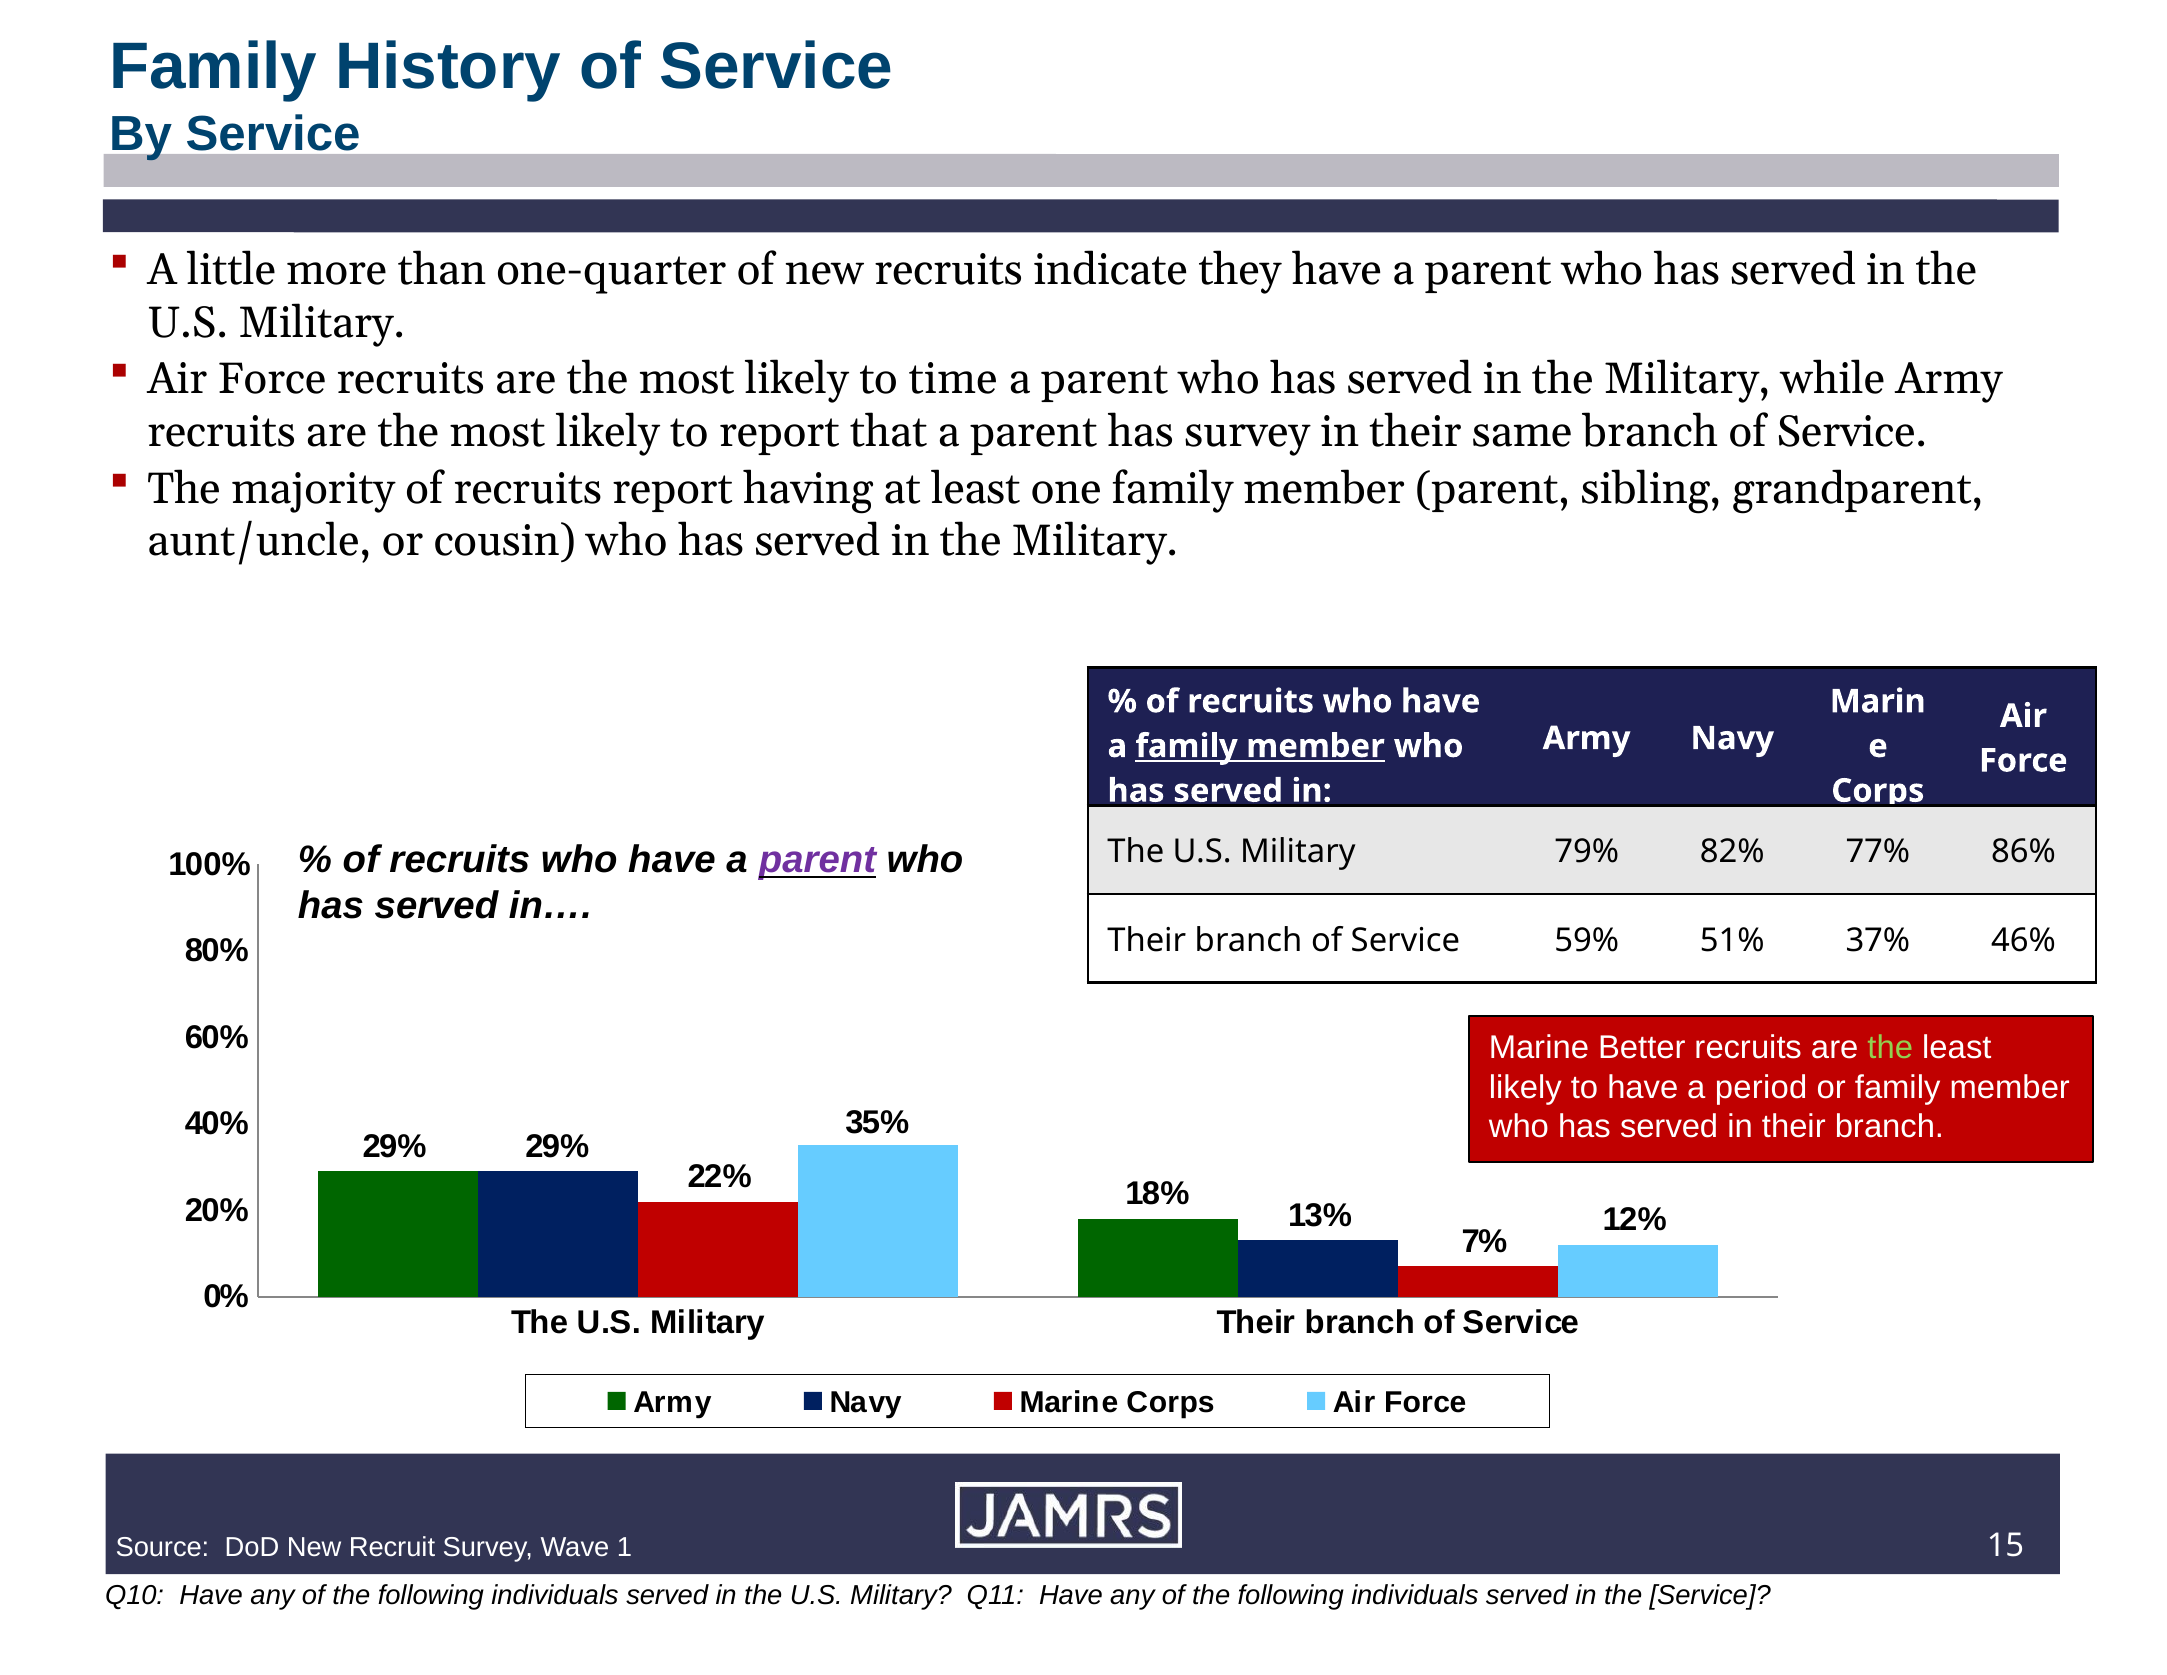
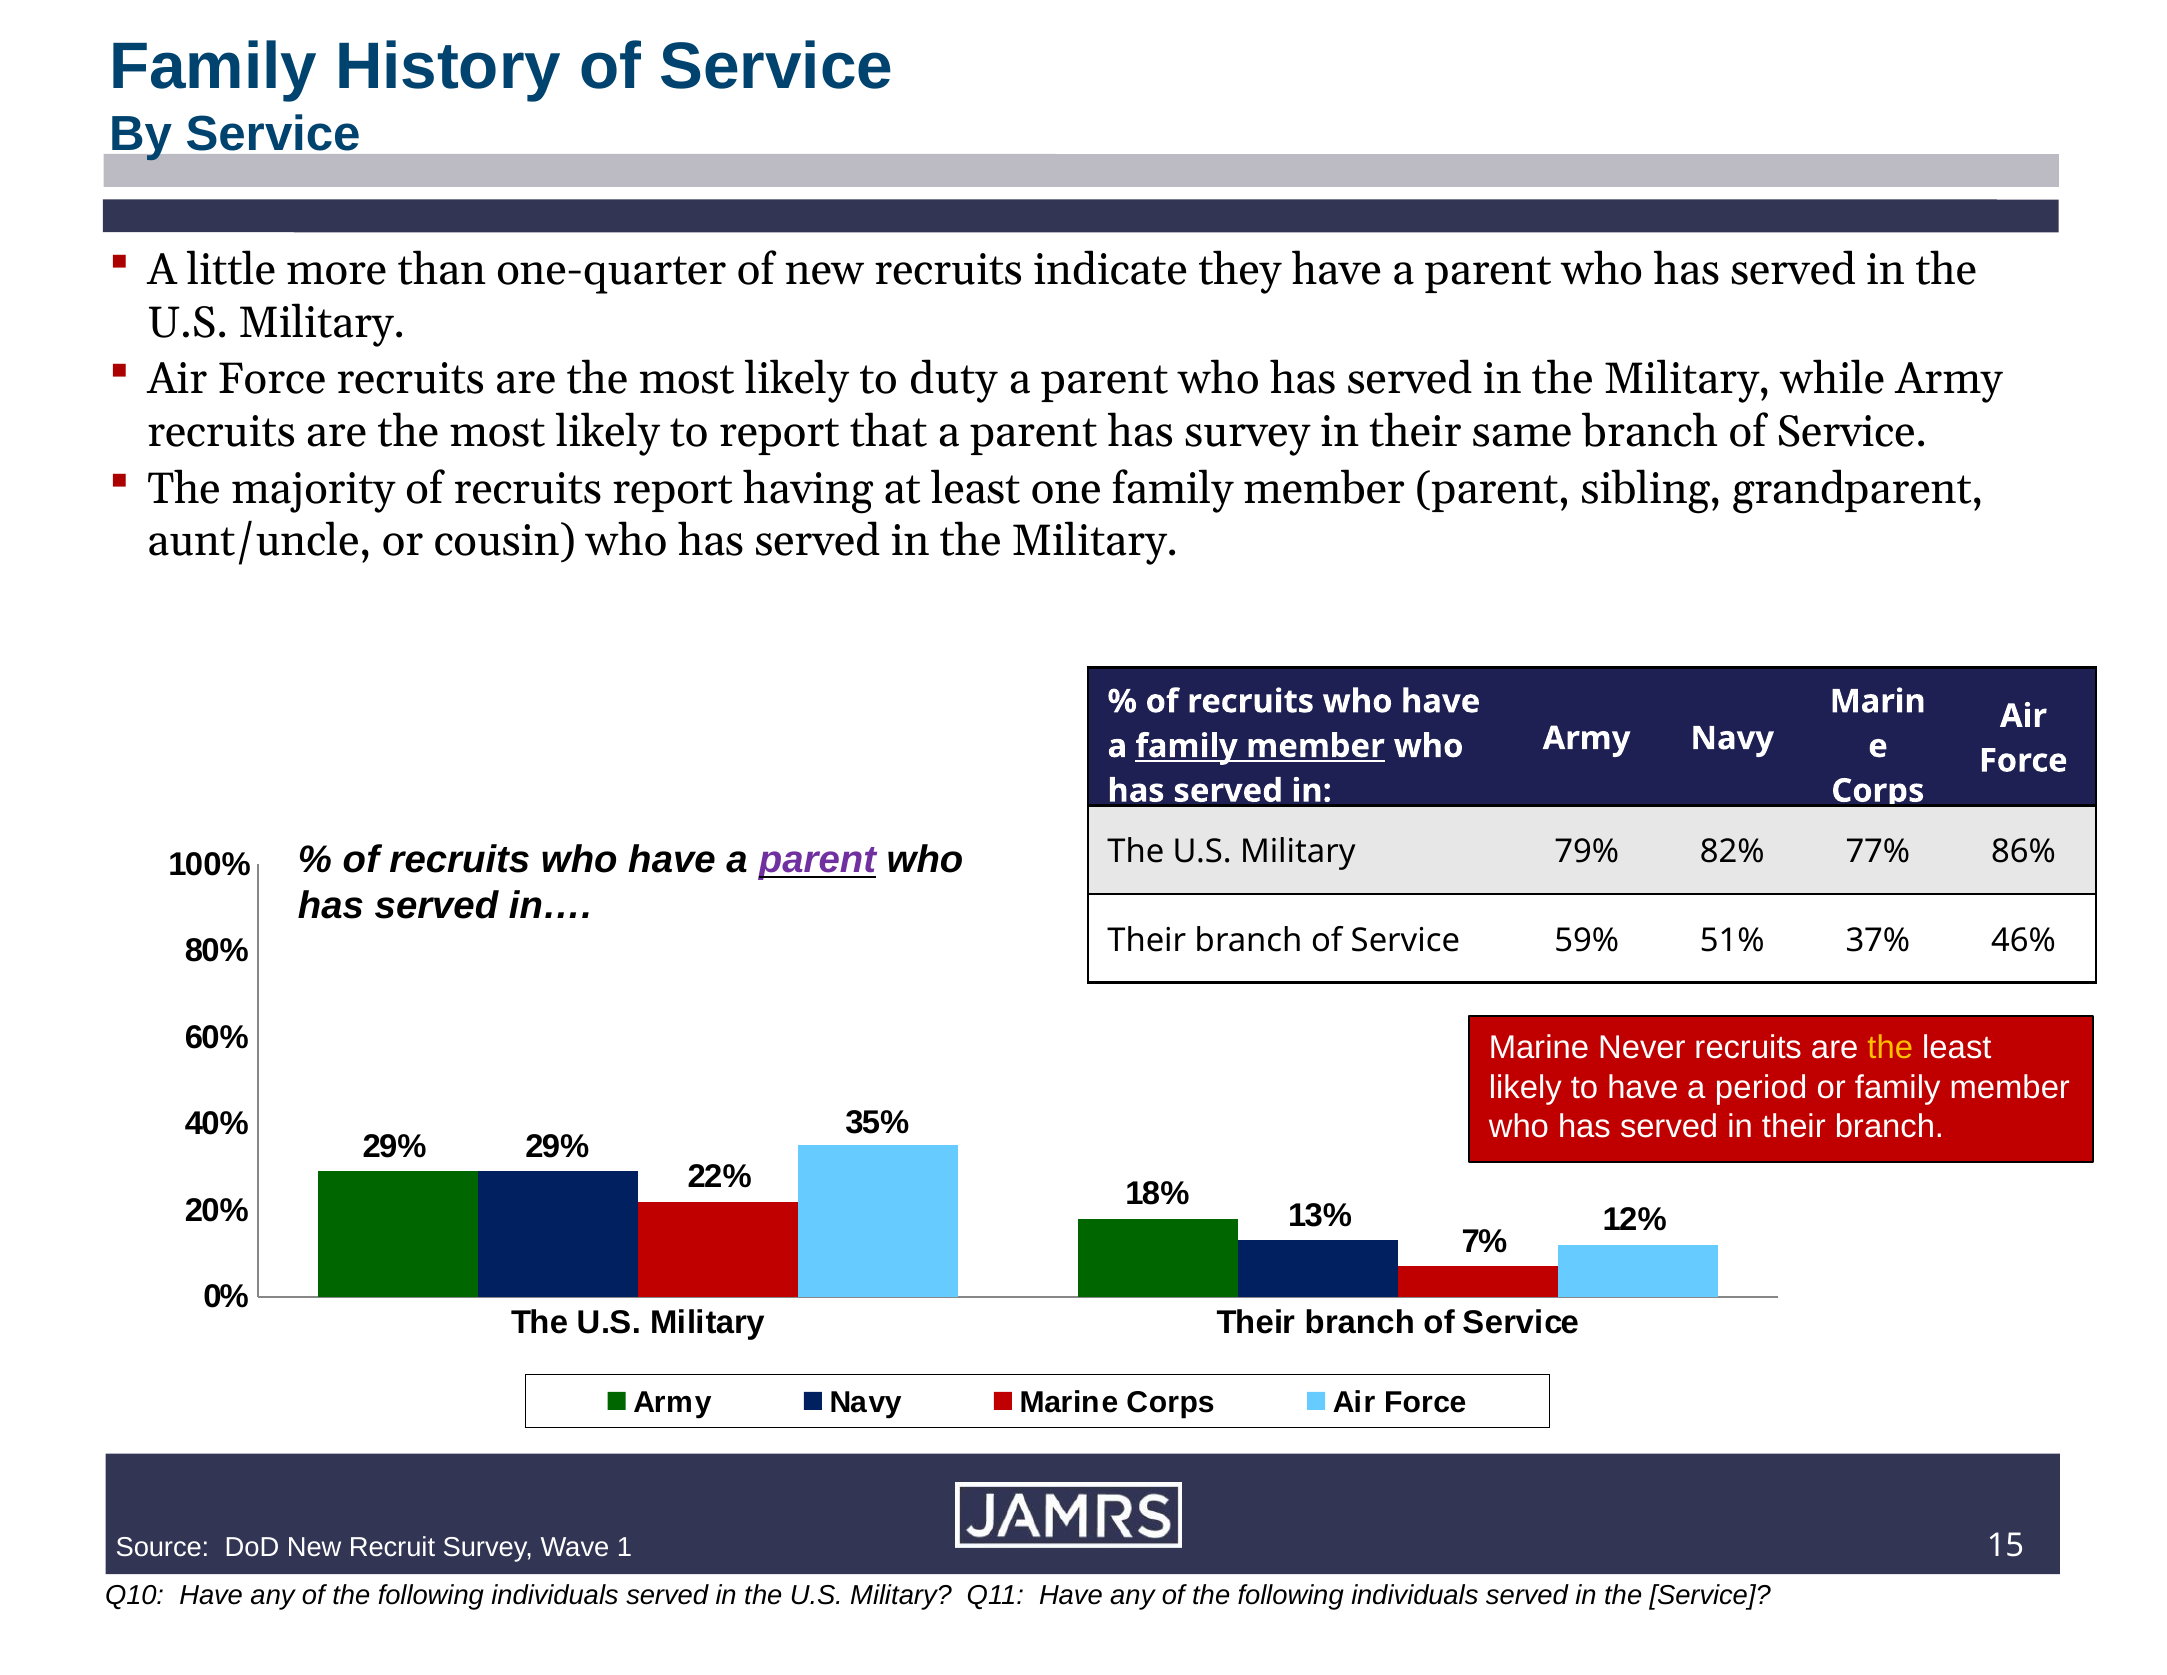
time: time -> duty
Better: Better -> Never
the at (1890, 1048) colour: light green -> yellow
